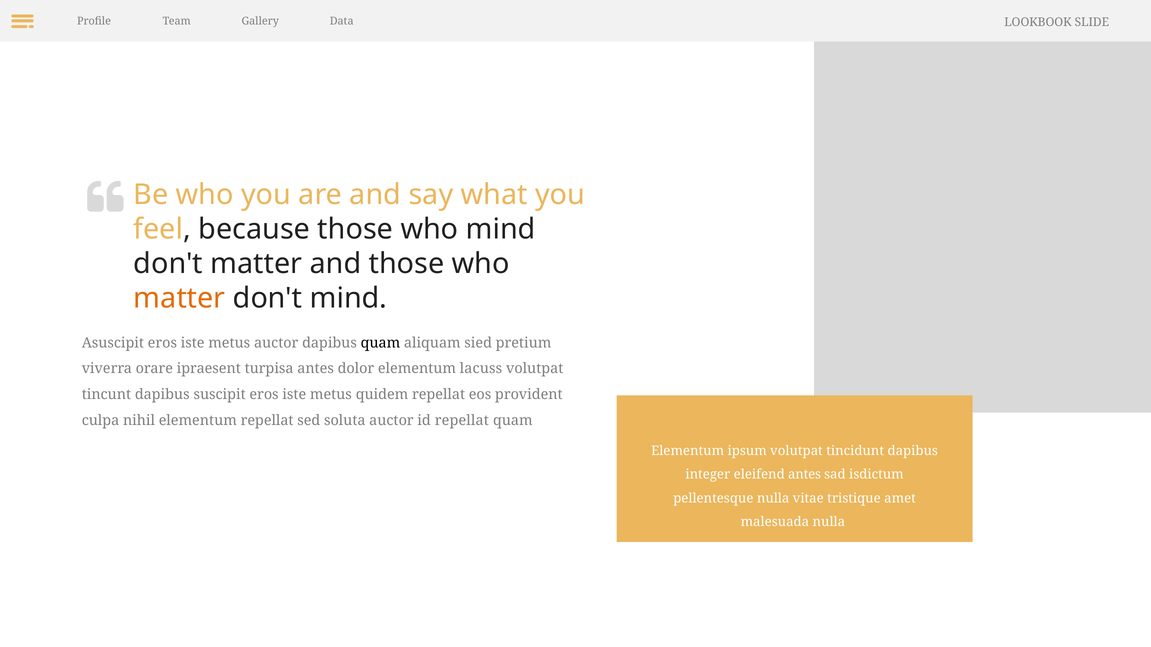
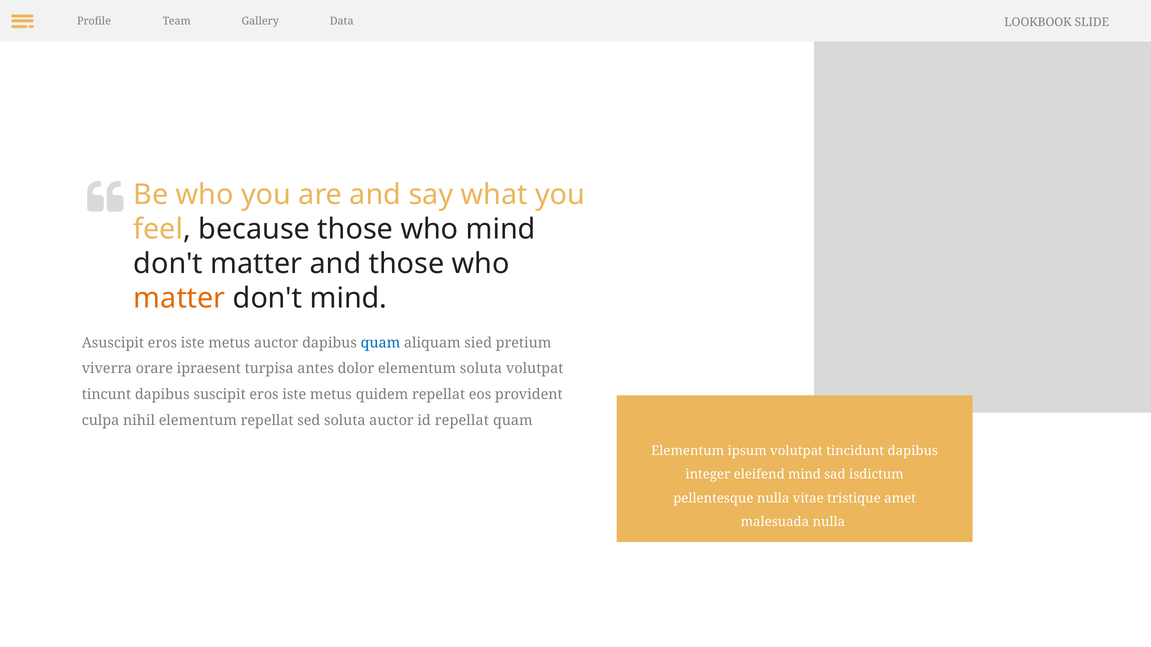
quam at (380, 343) colour: black -> blue
elementum lacuss: lacuss -> soluta
eleifend antes: antes -> mind
